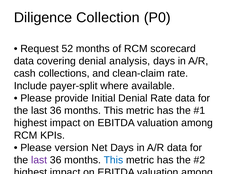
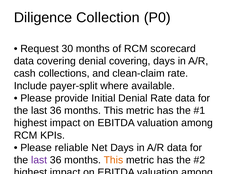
52: 52 -> 30
denial analysis: analysis -> covering
version: version -> reliable
This at (113, 160) colour: blue -> orange
